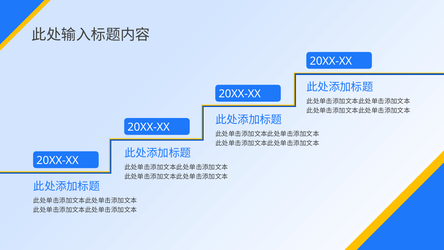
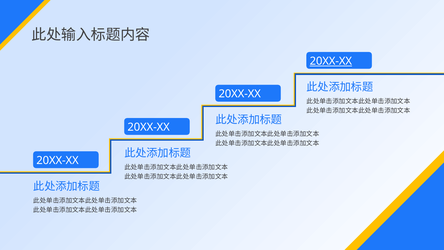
20XX-XX at (331, 61) underline: none -> present
